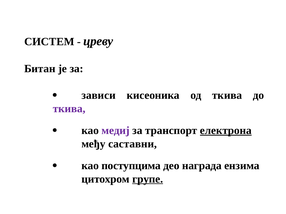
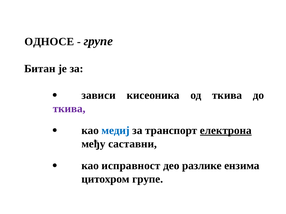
СИСТЕМ: СИСТЕМ -> ОДНОСЕ
цреву at (98, 41): цреву -> групе
медиј colour: purple -> blue
поступцима: поступцима -> исправност
награда: награда -> разлике
групе at (148, 179) underline: present -> none
